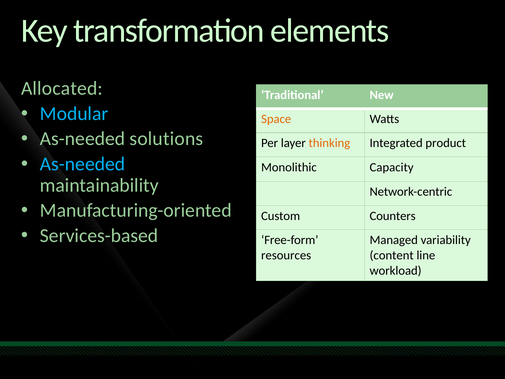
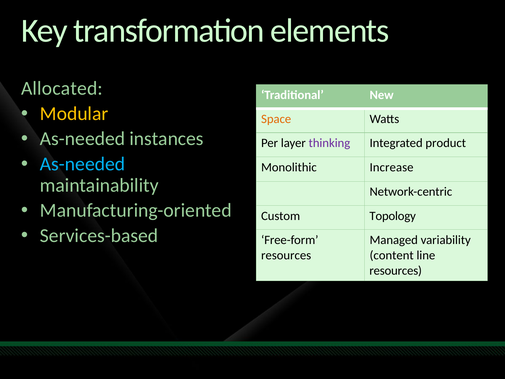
Modular colour: light blue -> yellow
solutions: solutions -> instances
thinking colour: orange -> purple
Capacity: Capacity -> Increase
Counters: Counters -> Topology
workload at (396, 271): workload -> resources
